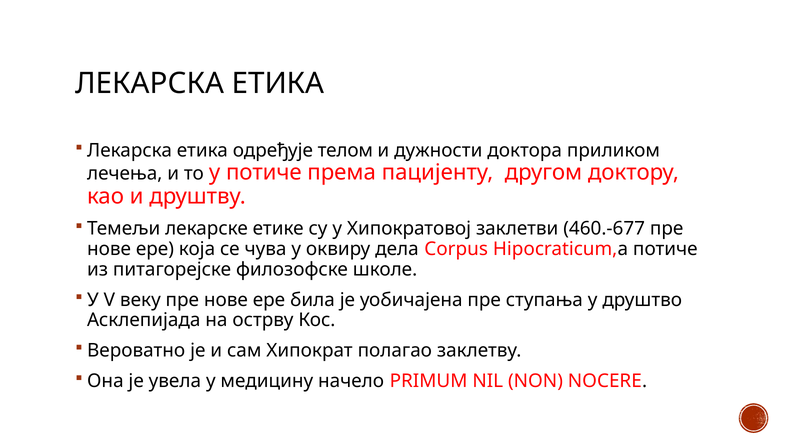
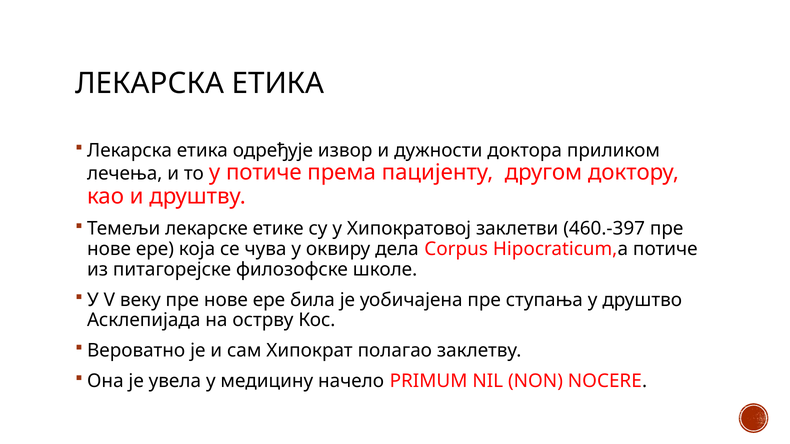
телом: телом -> извор
460.-677: 460.-677 -> 460.-397
